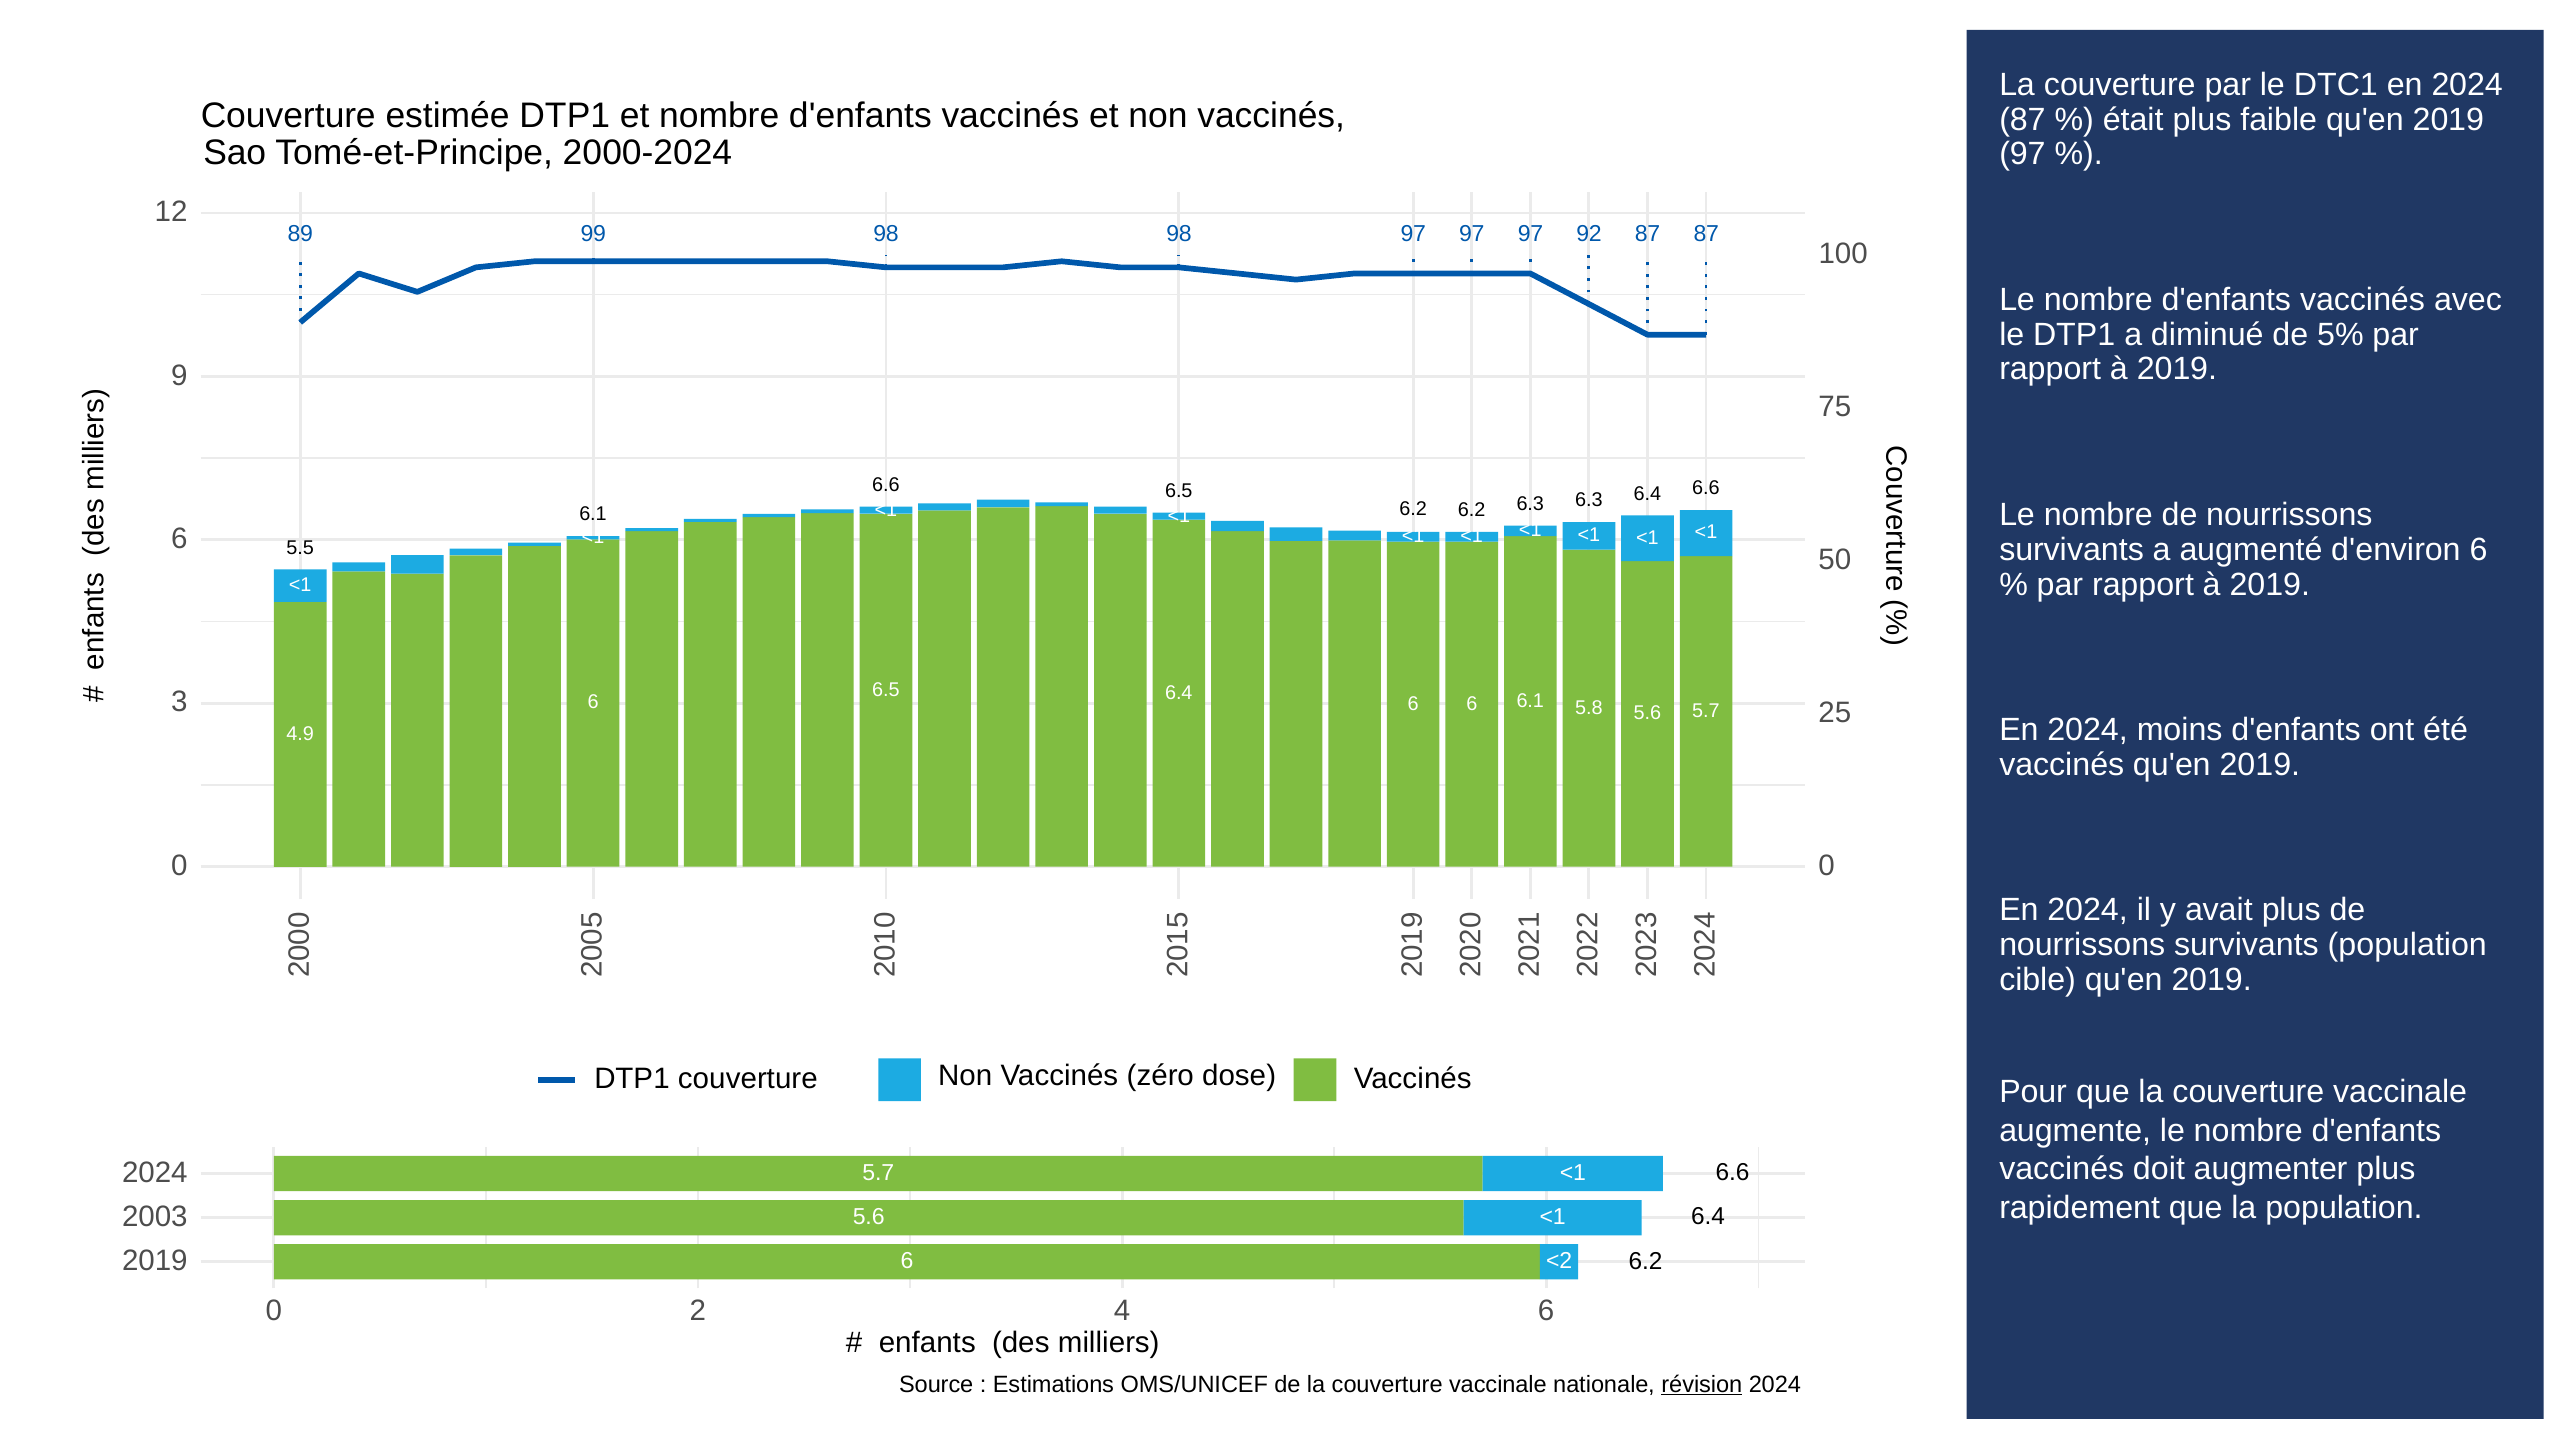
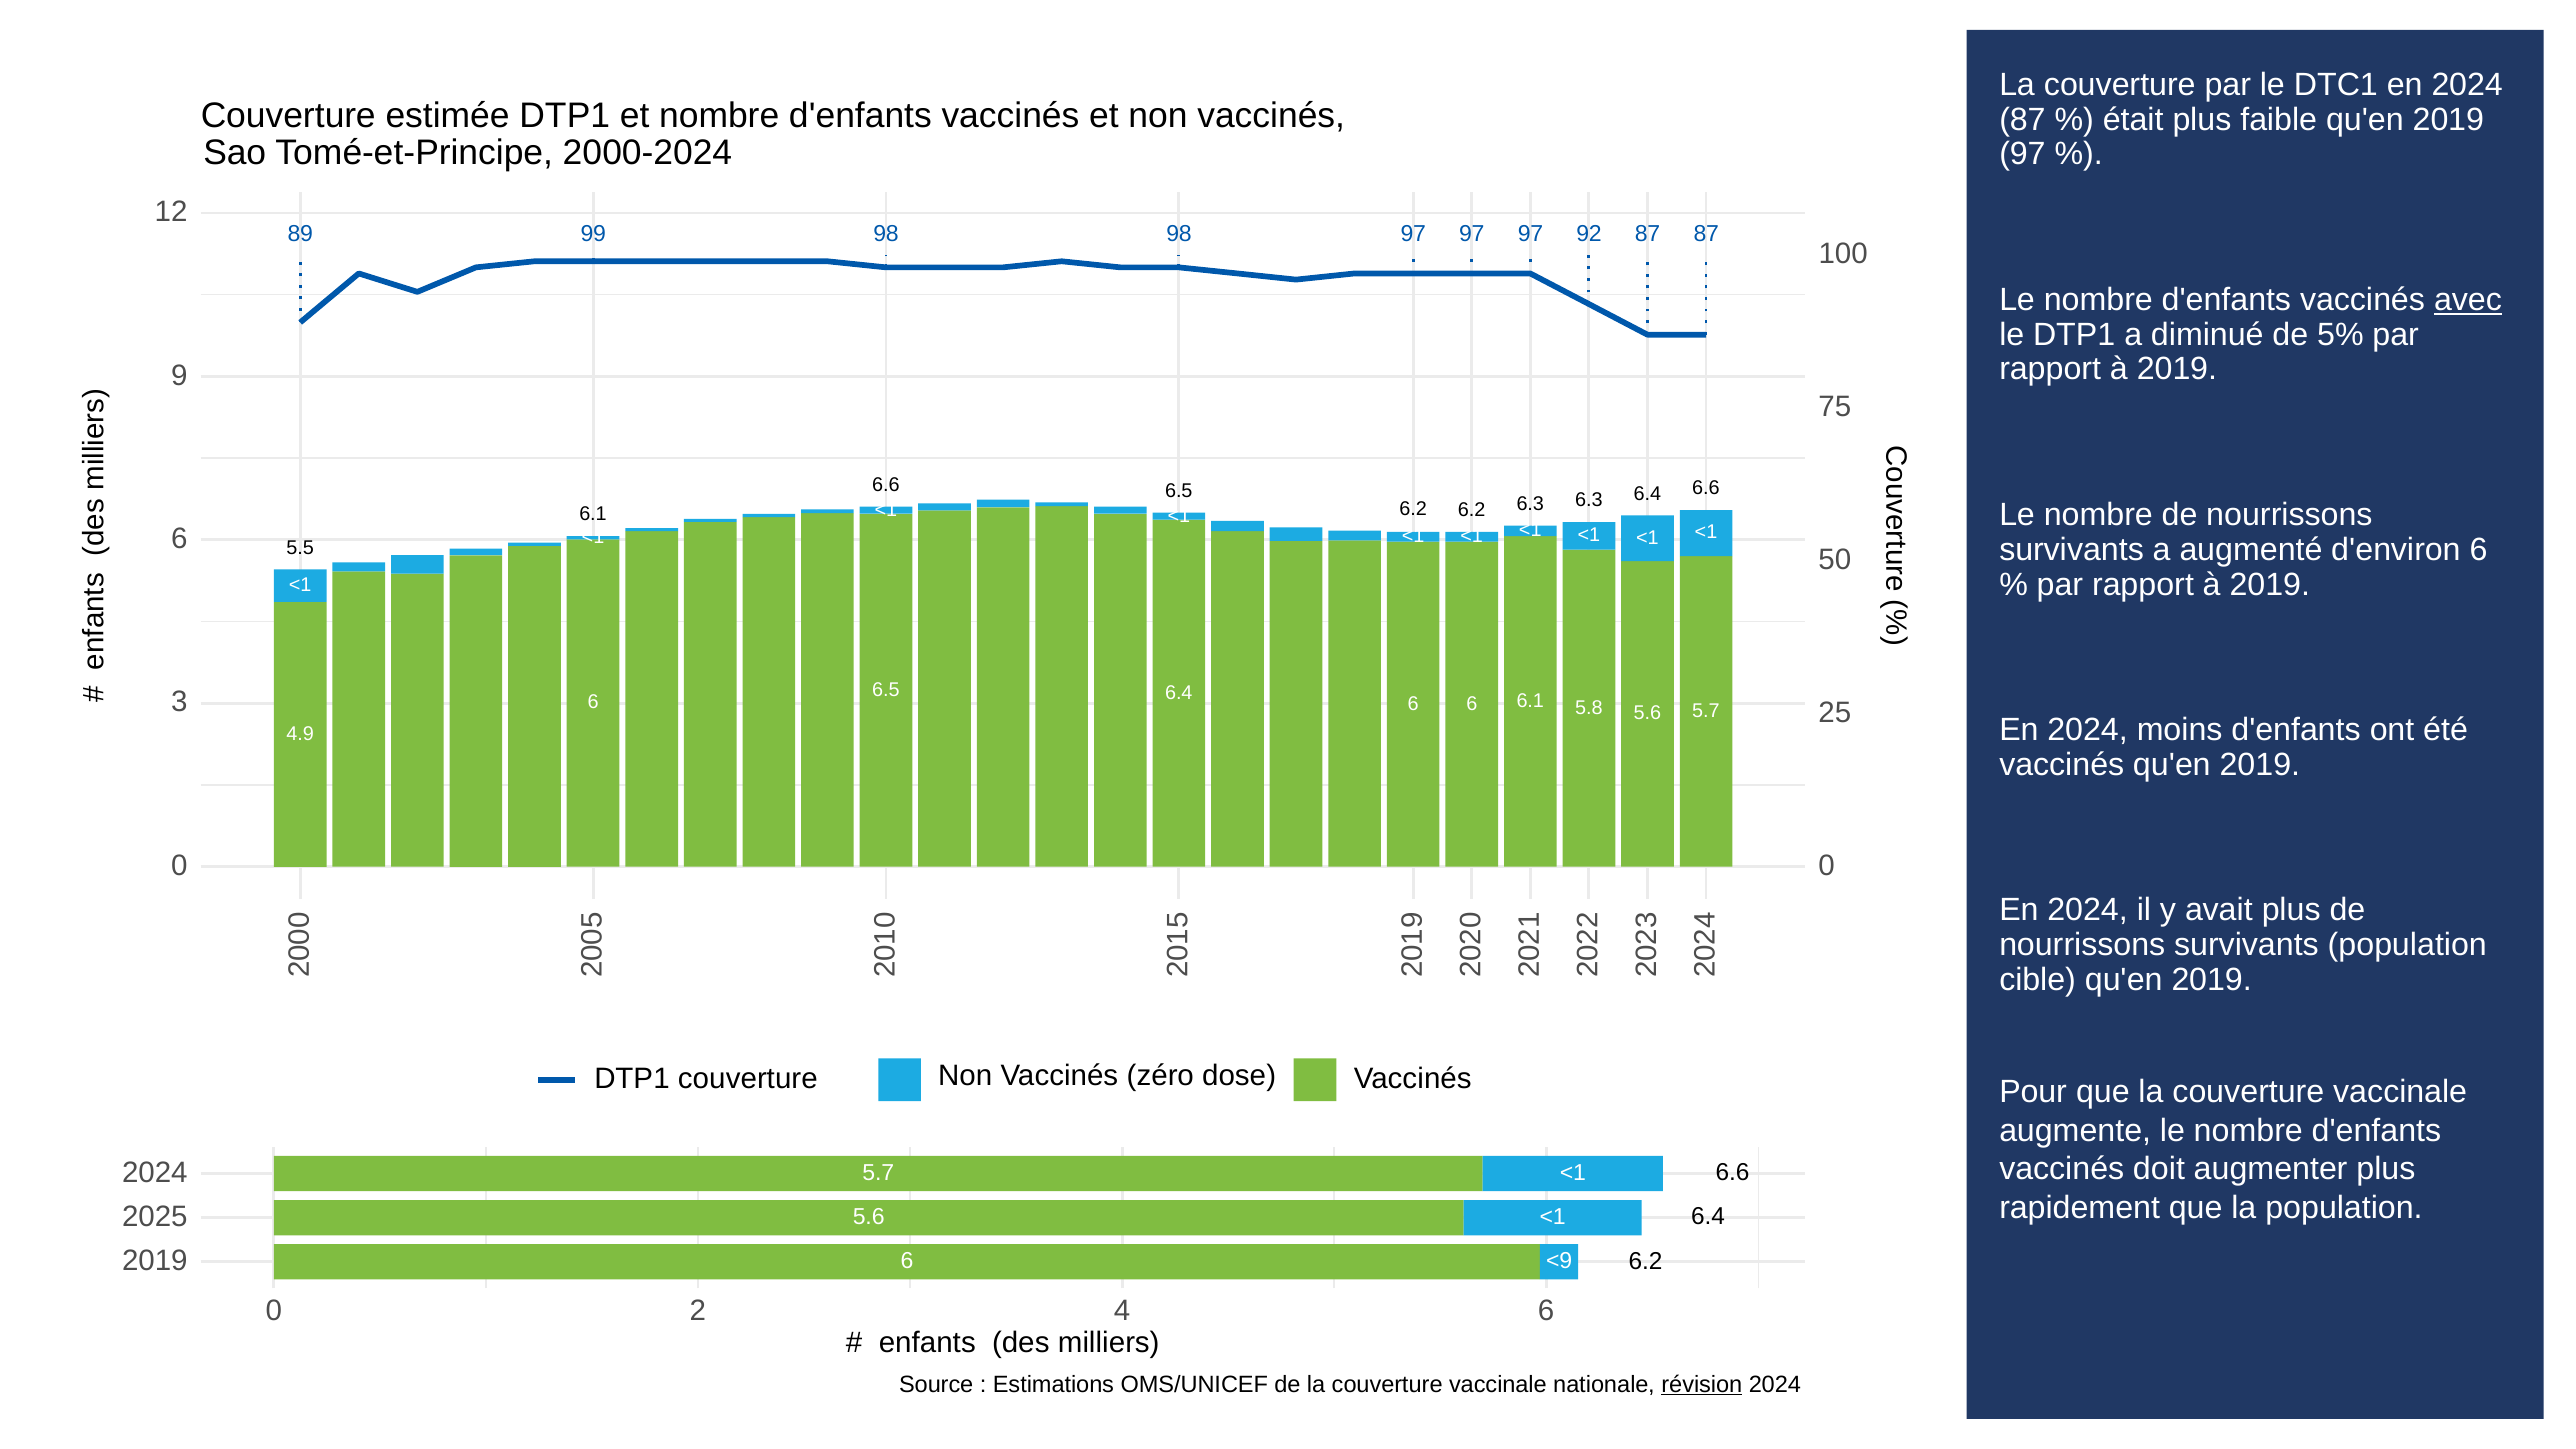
avec underline: none -> present
2003: 2003 -> 2025
<2: <2 -> <9
